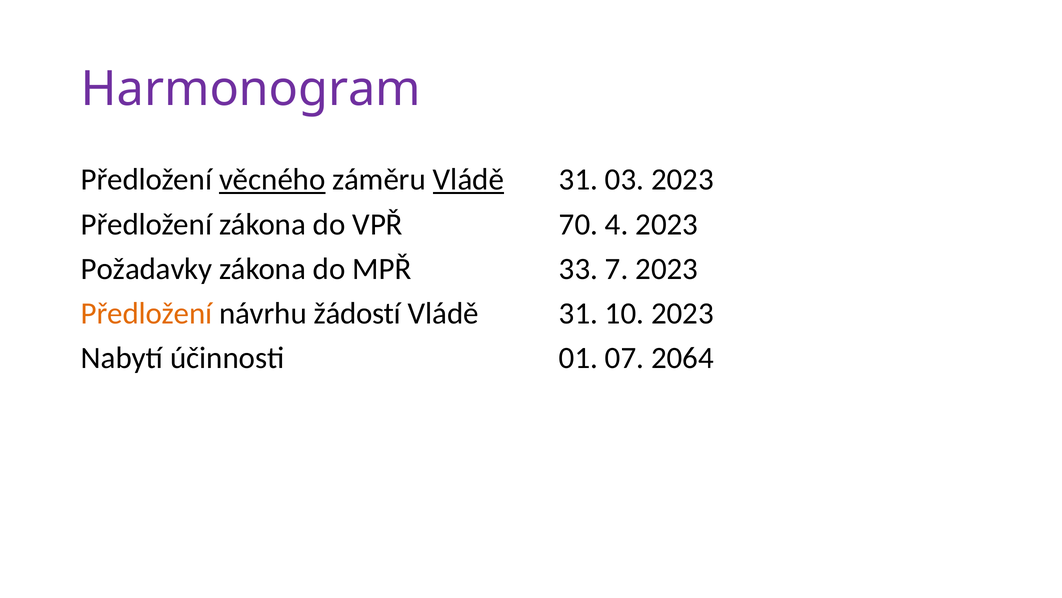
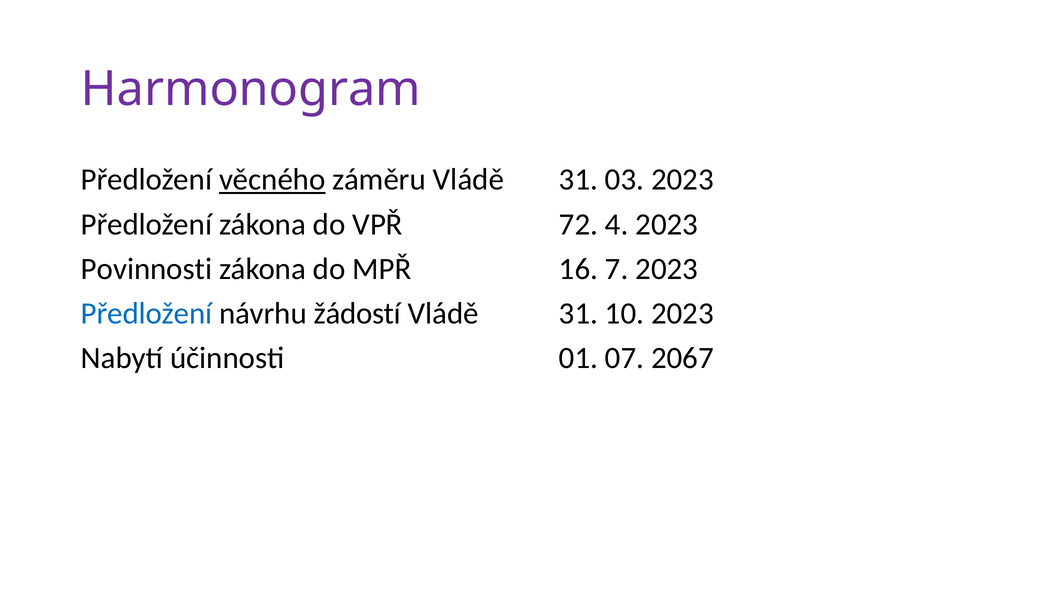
Vládě at (469, 180) underline: present -> none
70: 70 -> 72
Požadavky: Požadavky -> Povinnosti
33: 33 -> 16
Předložení at (147, 313) colour: orange -> blue
2064: 2064 -> 2067
